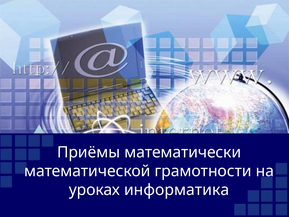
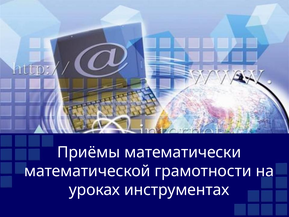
информатика: информатика -> инструментах
